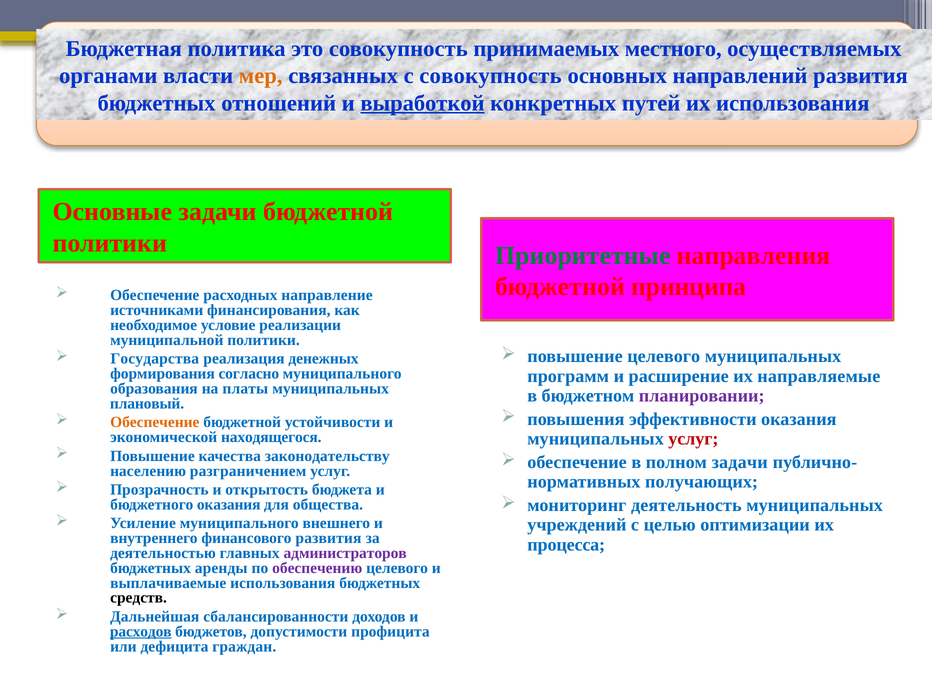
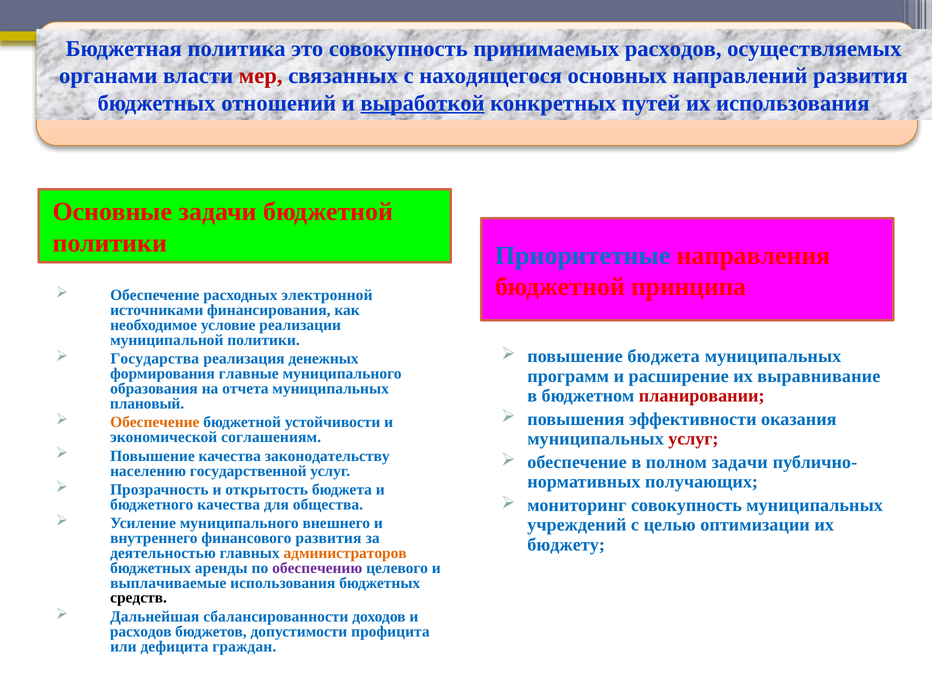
принимаемых местного: местного -> расходов
мер colour: orange -> red
с совокупность: совокупность -> находящегося
Приоритетные colour: green -> blue
направление: направление -> электронной
повышение целевого: целевого -> бюджета
согласно: согласно -> главные
направляемые: направляемые -> выравнивание
платы: платы -> отчета
планировании colour: purple -> red
находящегося: находящегося -> соглашениям
разграничением: разграничением -> государственной
мониторинг деятельность: деятельность -> совокупность
бюджетного оказания: оказания -> качества
процесса: процесса -> бюджету
администраторов colour: purple -> orange
расходов at (141, 632) underline: present -> none
